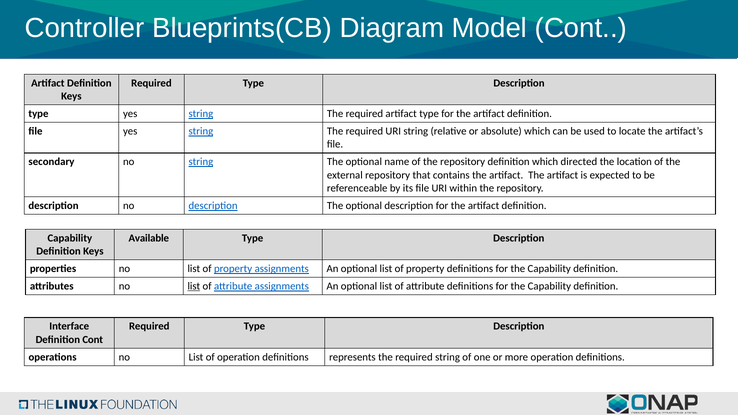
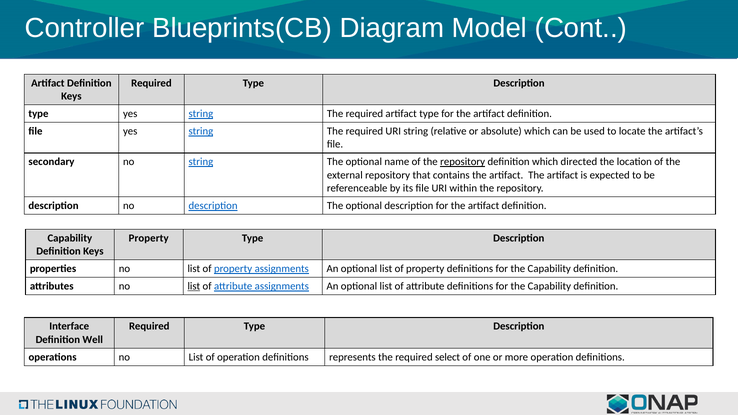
repository at (463, 162) underline: none -> present
Available at (149, 238): Available -> Property
Definition Cont: Cont -> Well
required string: string -> select
